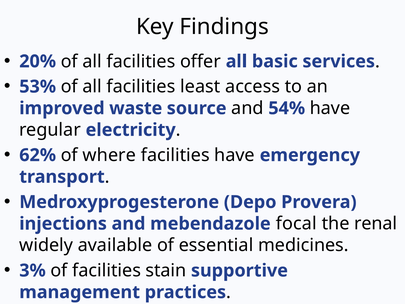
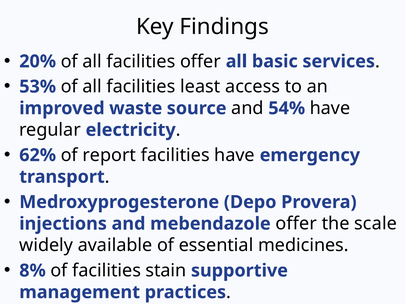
where: where -> report
mebendazole focal: focal -> offer
renal: renal -> scale
3%: 3% -> 8%
